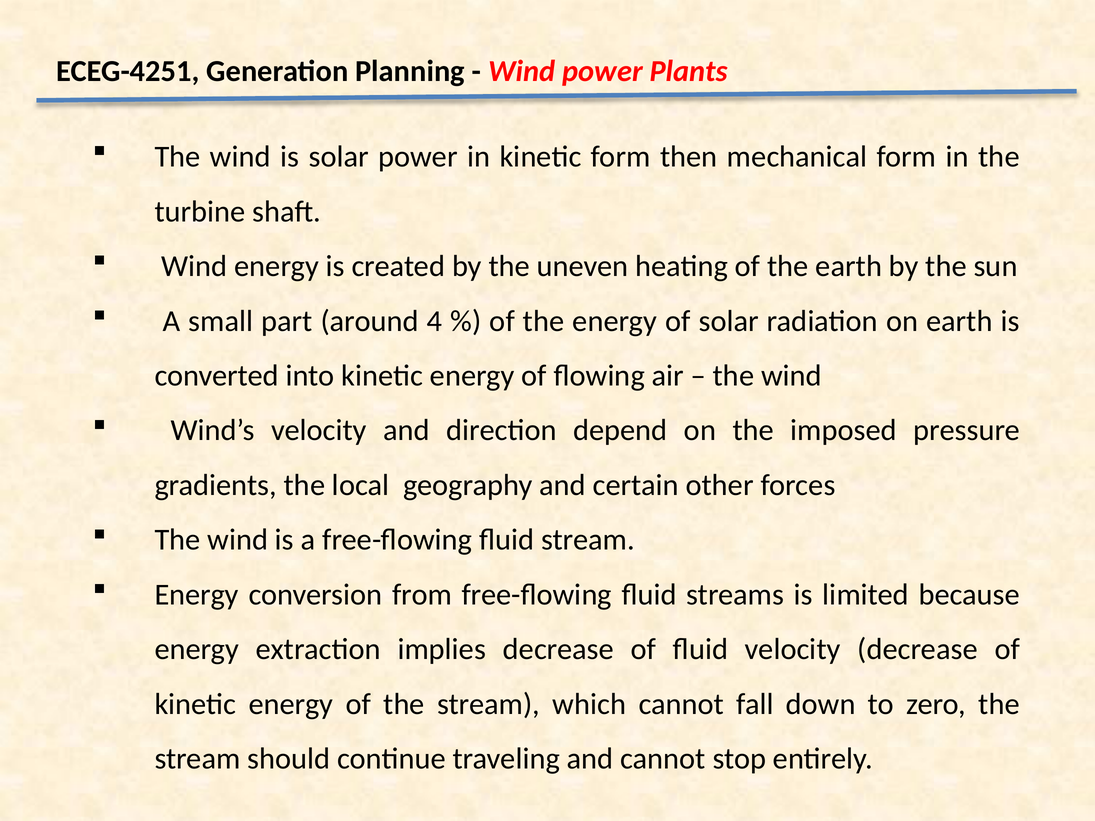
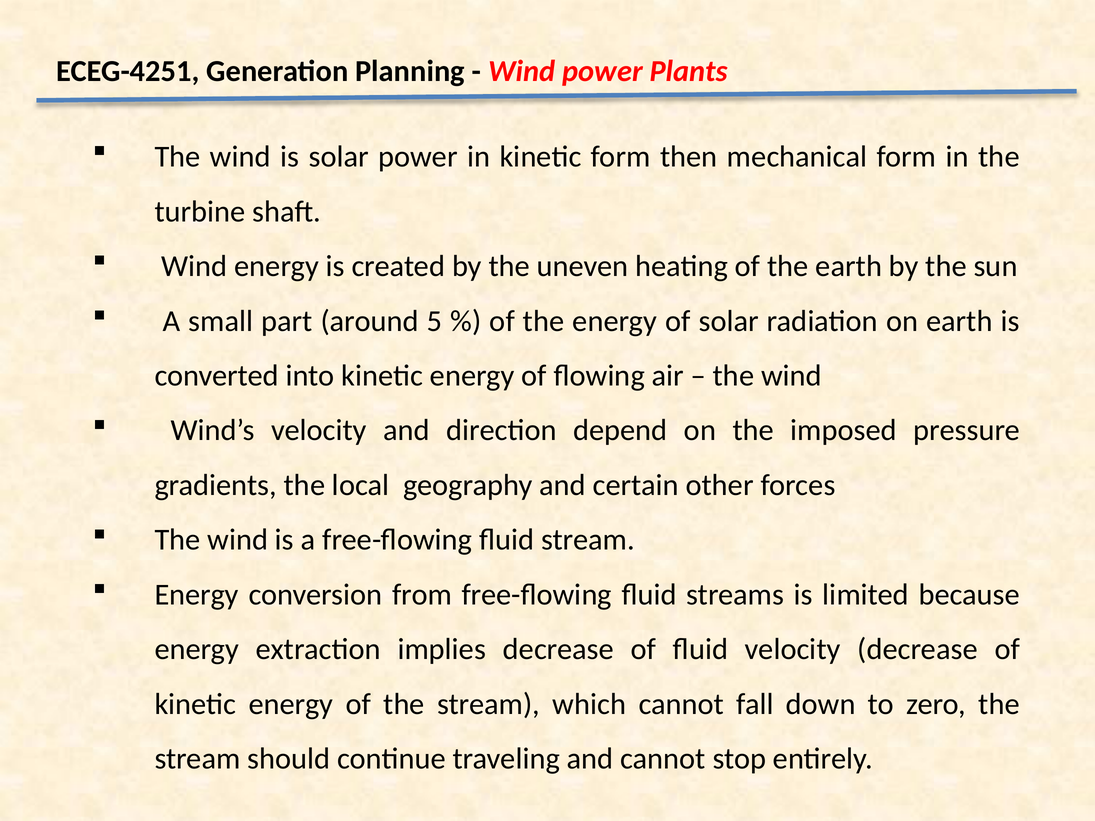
4: 4 -> 5
